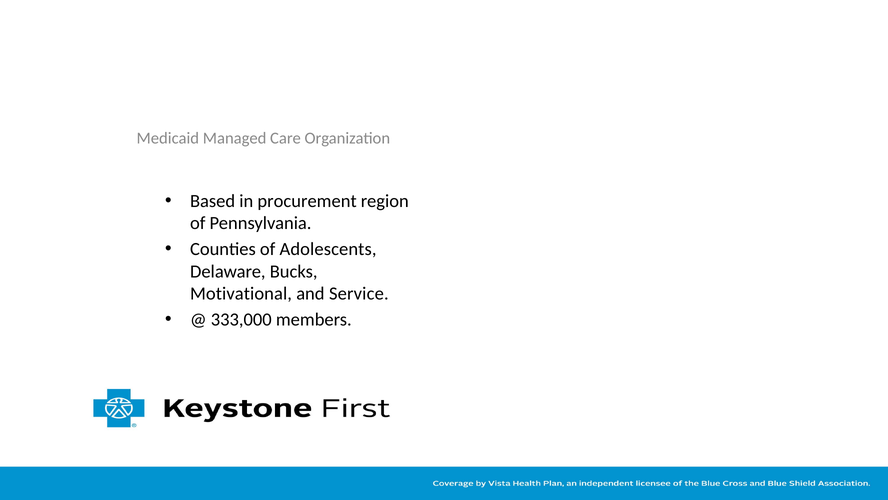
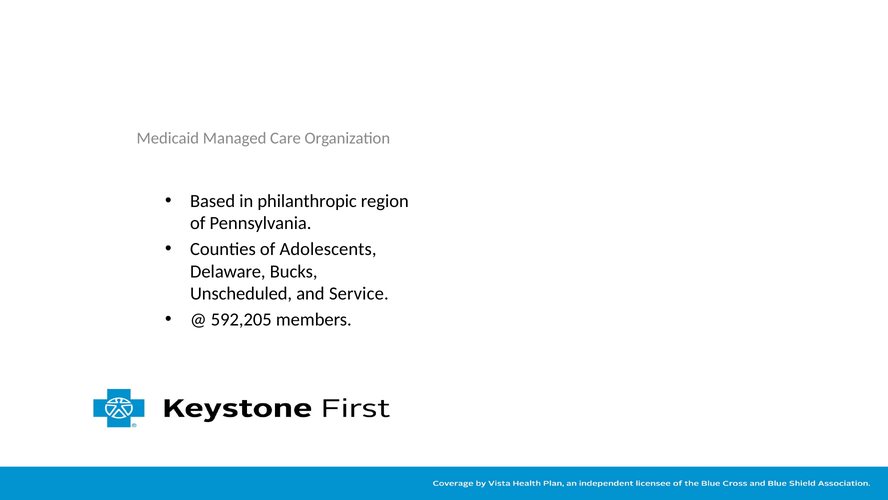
procurement: procurement -> philanthropic
Motivational: Motivational -> Unscheduled
333,000: 333,000 -> 592,205
